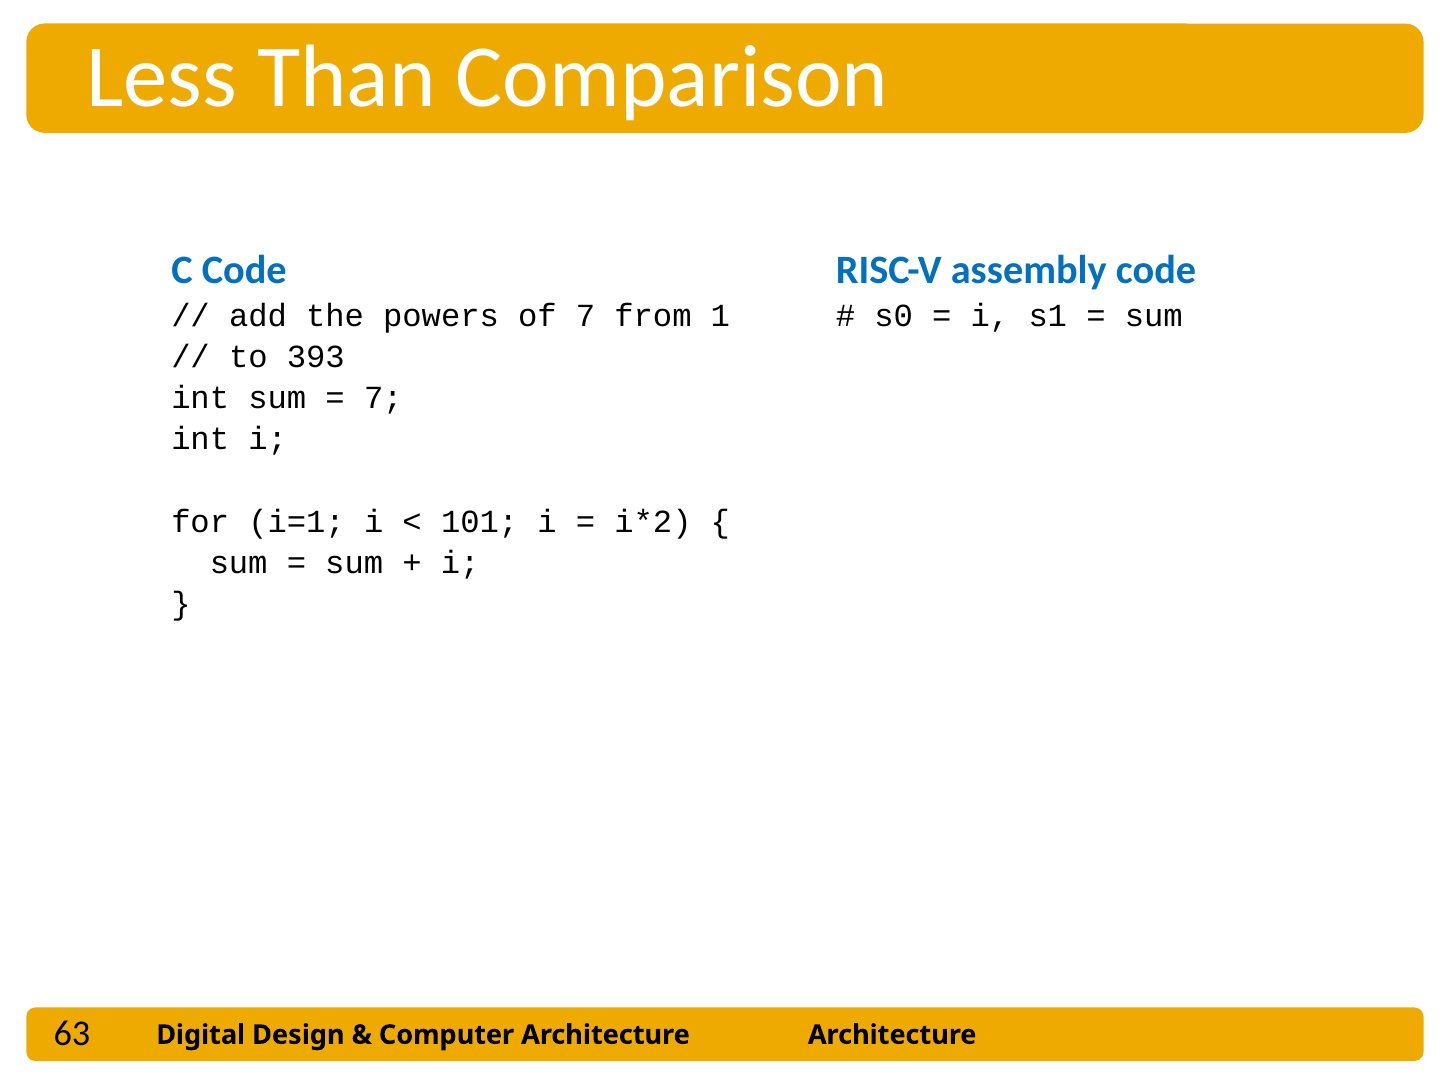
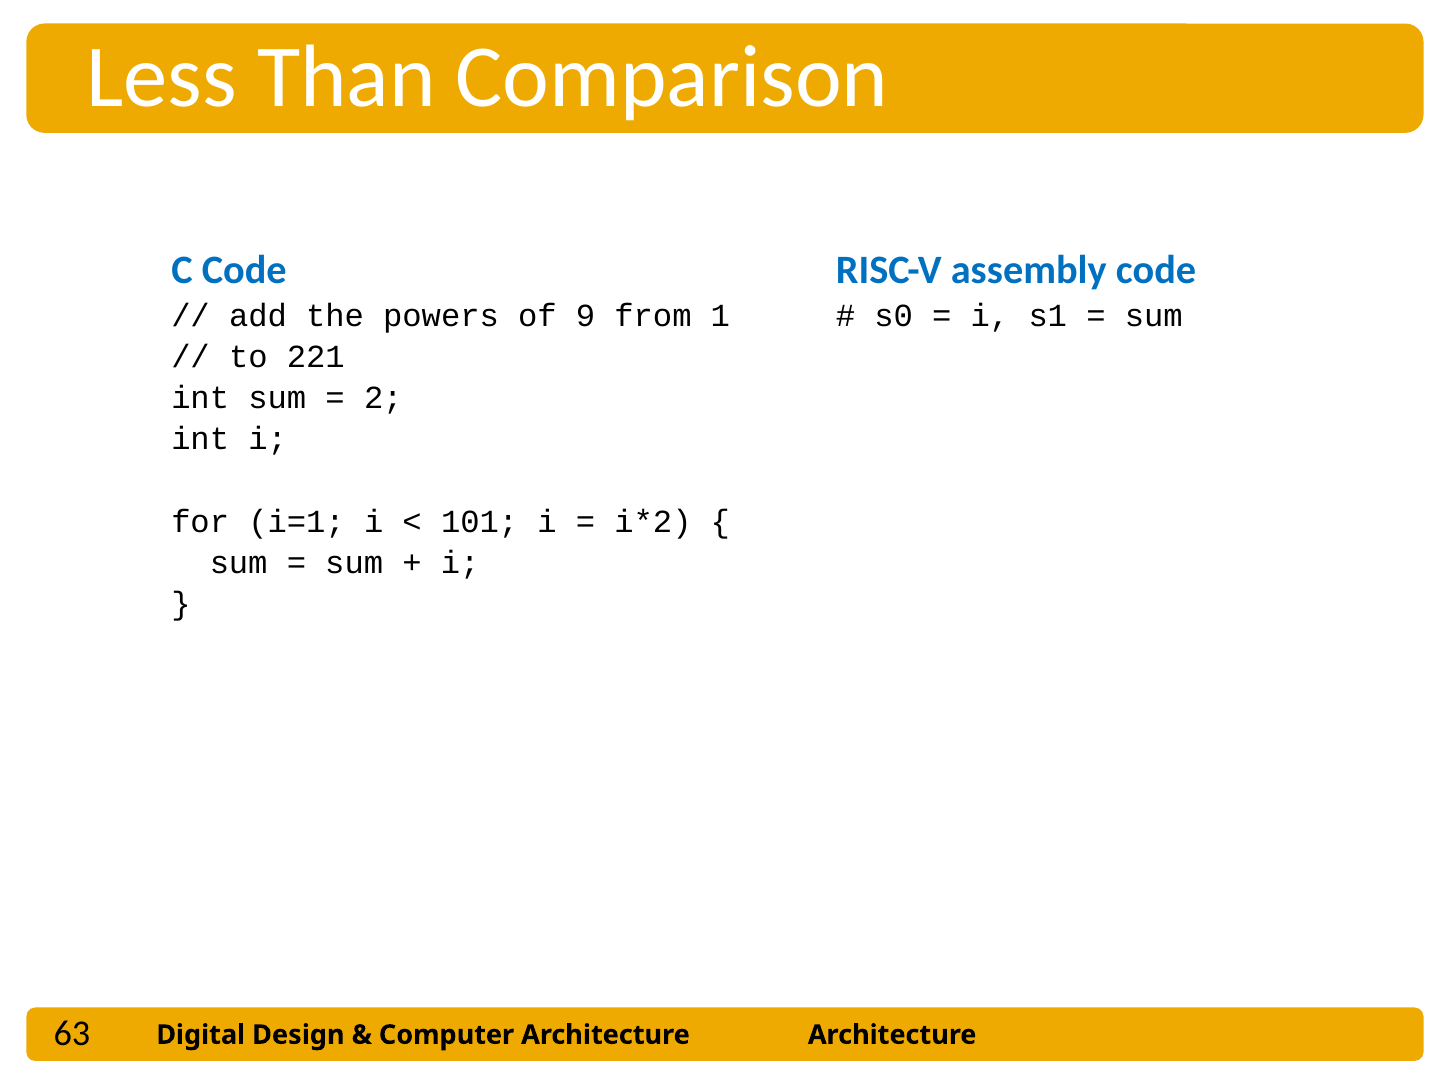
of 7: 7 -> 9
393: 393 -> 221
7 at (383, 398): 7 -> 2
